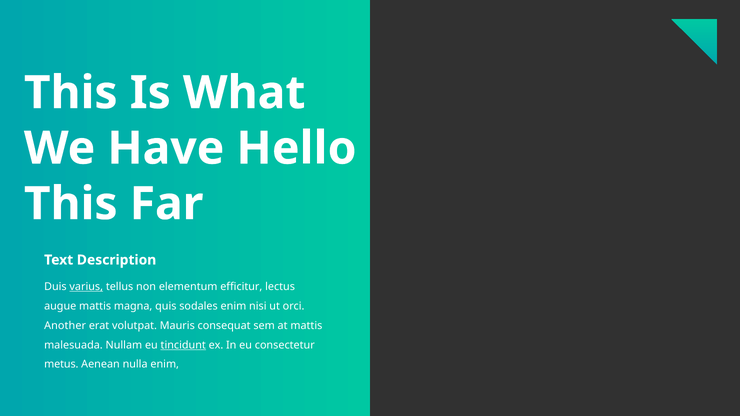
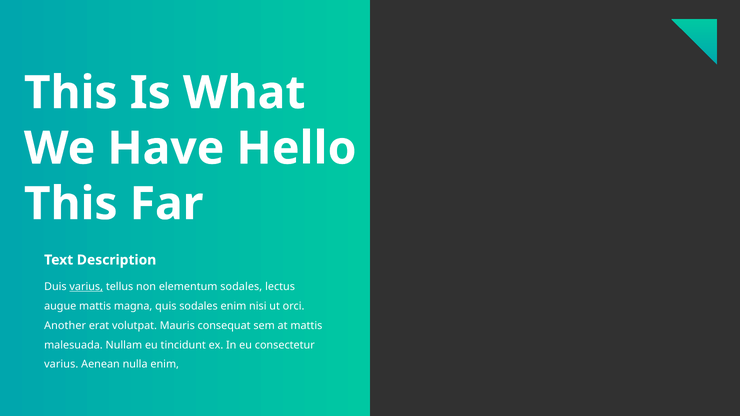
elementum efficitur: efficitur -> sodales
tincidunt underline: present -> none
metus at (61, 365): metus -> varius
